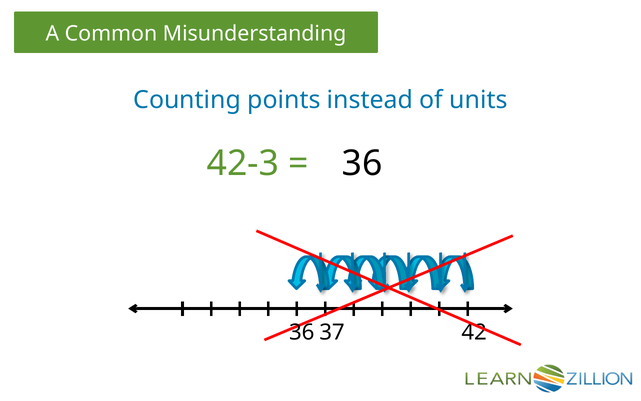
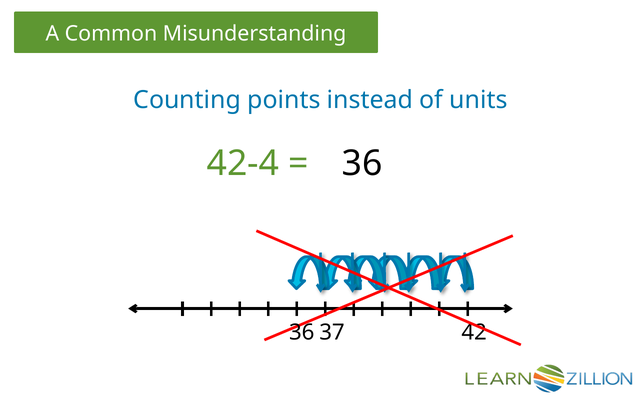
42-3: 42-3 -> 42-4
